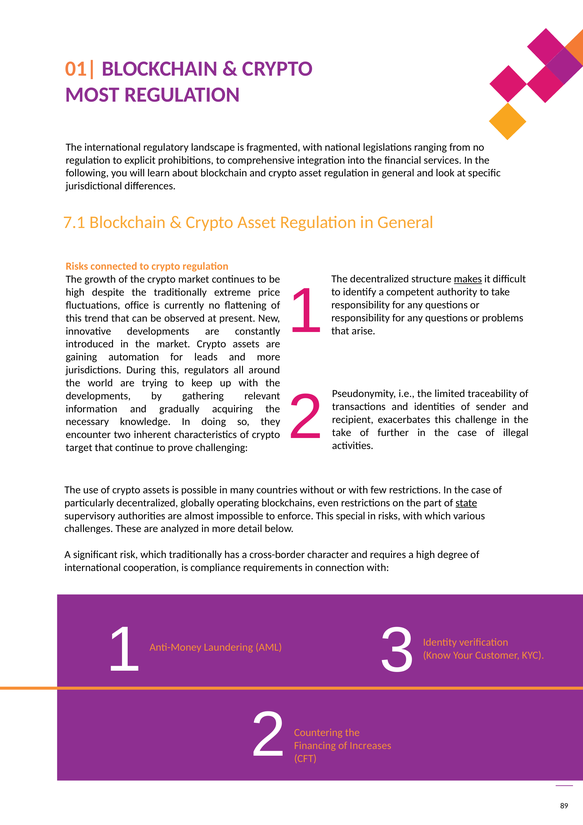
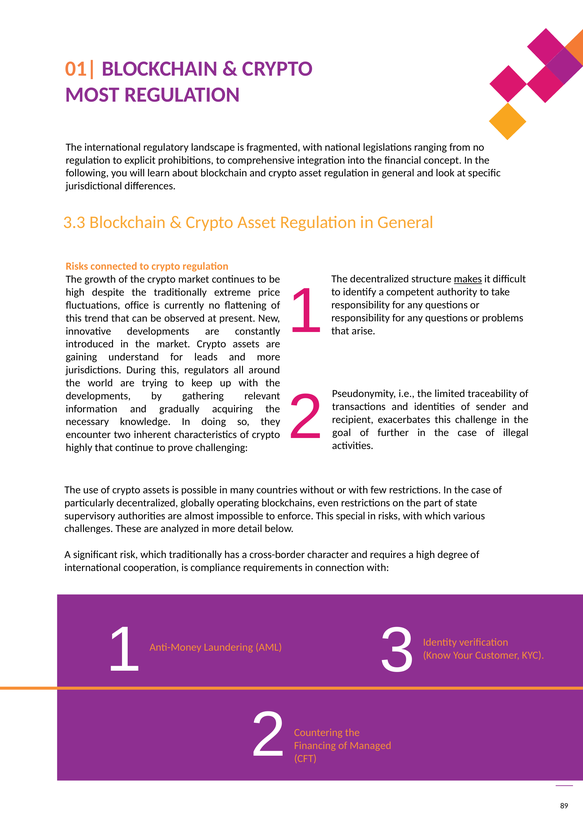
services: services -> concept
7.1: 7.1 -> 3.3
automation: automation -> understand
take at (342, 432): take -> goal
target: target -> highly
state underline: present -> none
Increases: Increases -> Managed
